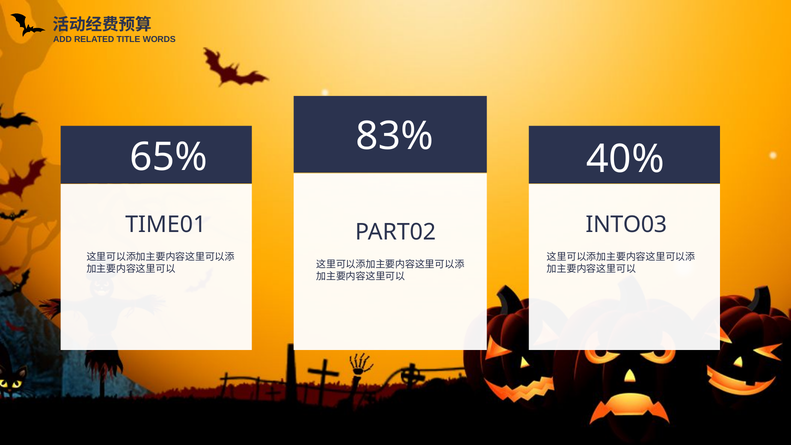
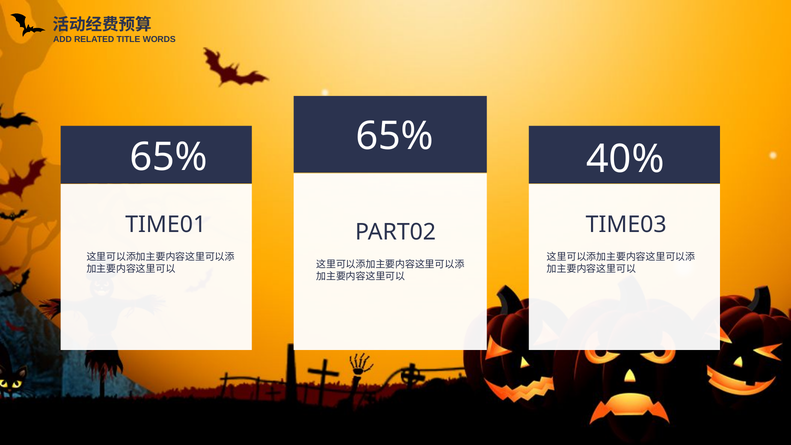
83% at (395, 136): 83% -> 65%
INTO03: INTO03 -> TIME03
